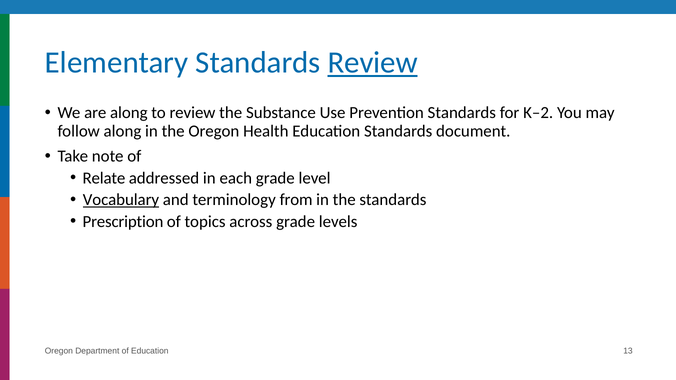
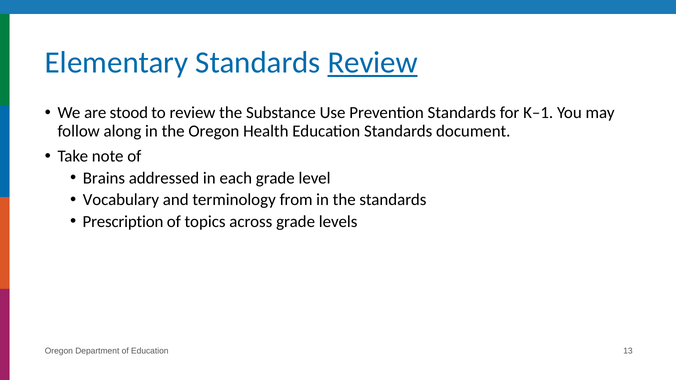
are along: along -> stood
K–2: K–2 -> K–1
Relate: Relate -> Brains
Vocabulary underline: present -> none
